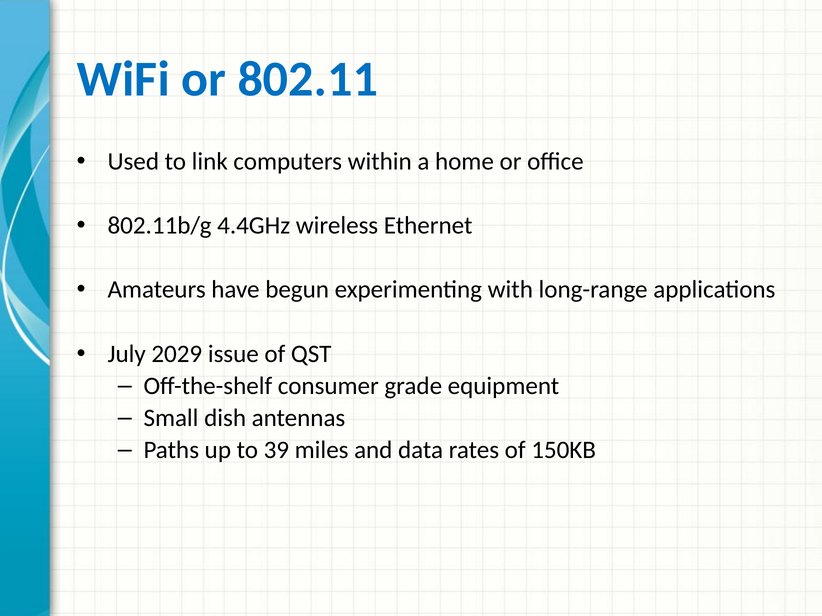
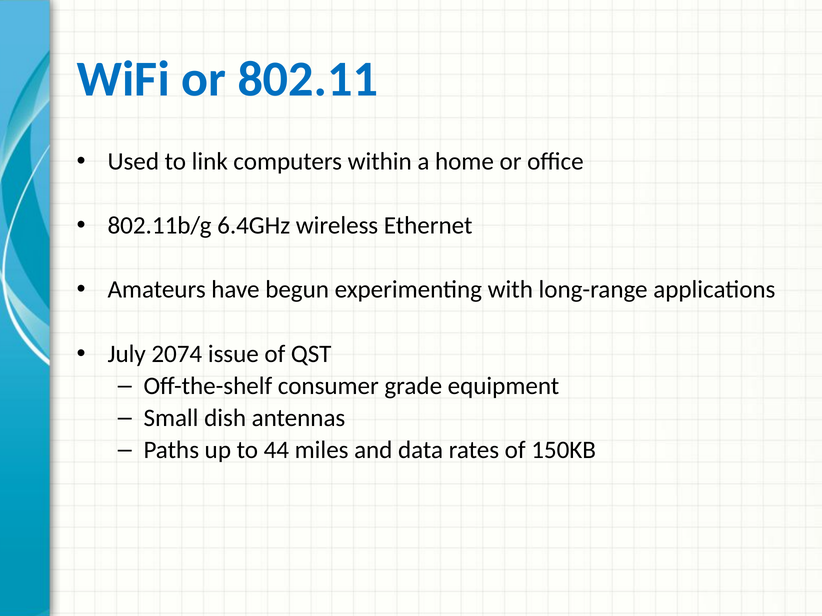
4.4GHz: 4.4GHz -> 6.4GHz
2029: 2029 -> 2074
39: 39 -> 44
